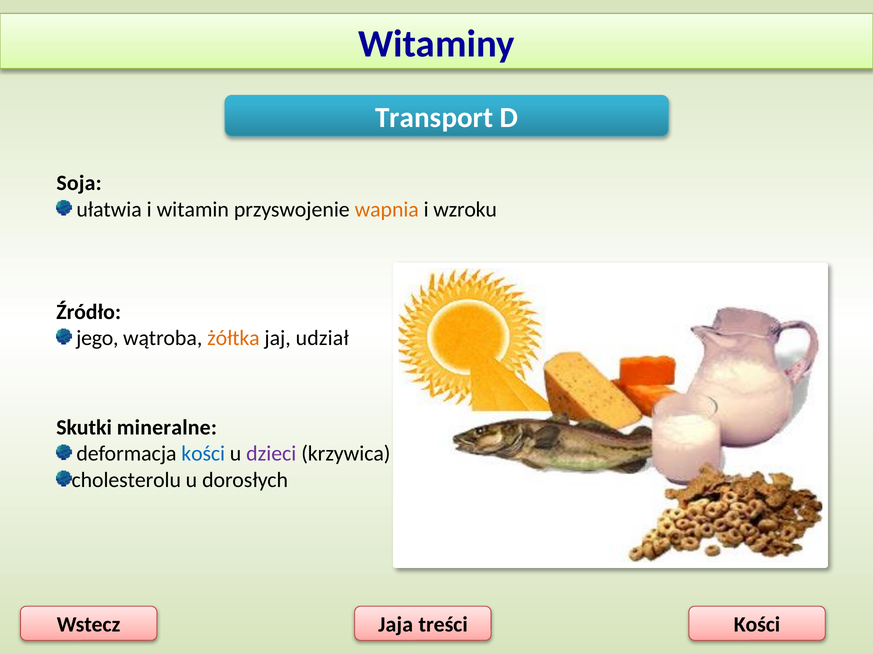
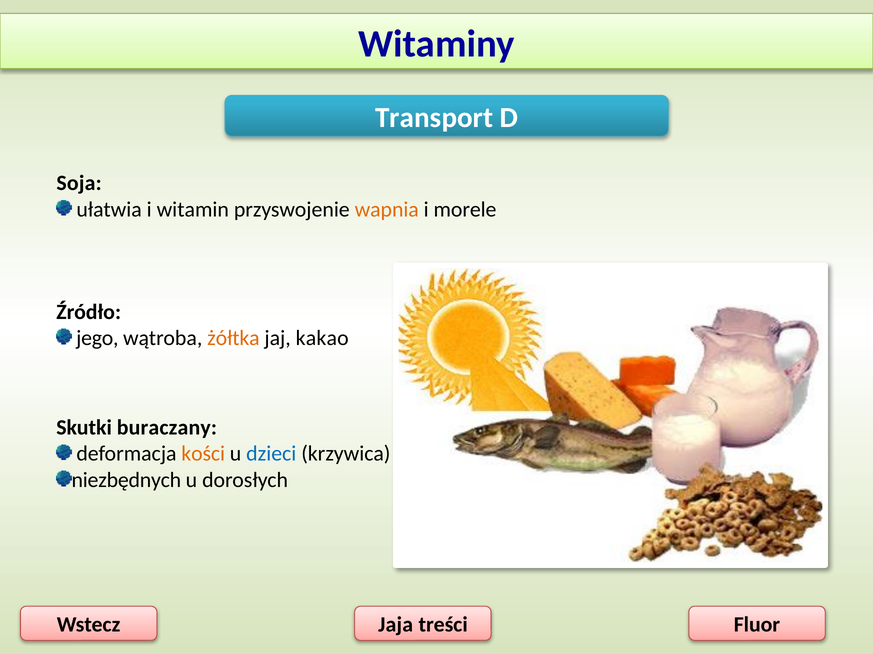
wzroku: wzroku -> morele
udział: udział -> kakao
mineralne: mineralne -> buraczany
kości at (203, 454) colour: blue -> orange
dzieci colour: purple -> blue
cholesterolu: cholesterolu -> niezbędnych
treści Kości: Kości -> Fluor
